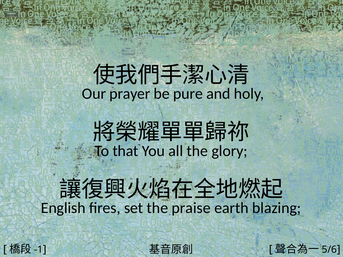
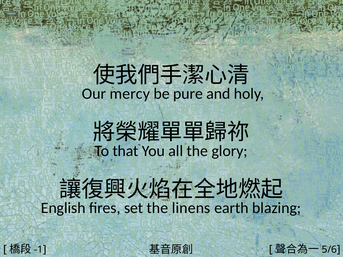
prayer: prayer -> mercy
praise: praise -> linens
